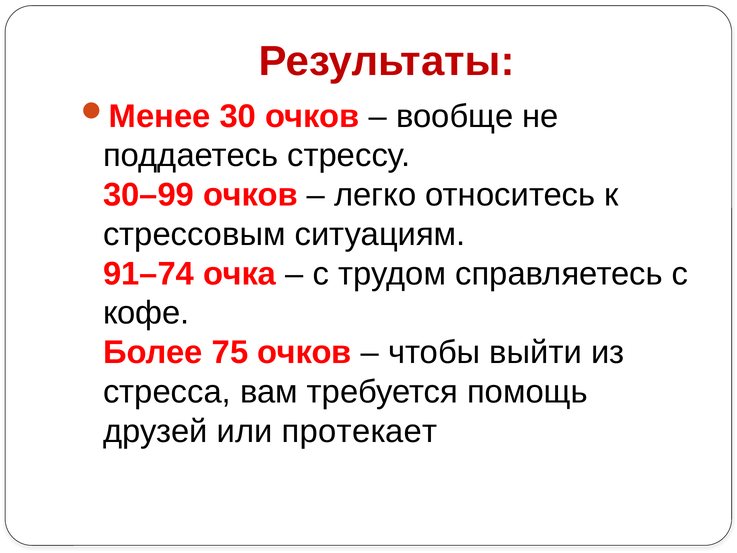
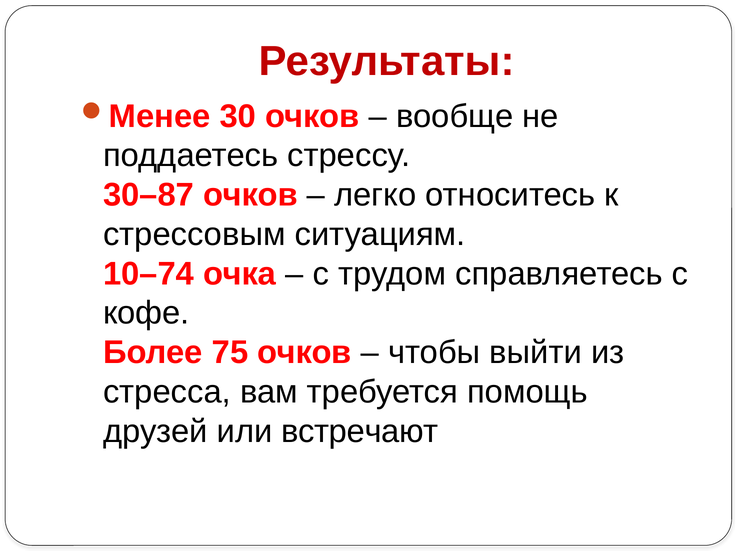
30–99: 30–99 -> 30–87
91–74: 91–74 -> 10–74
протекает: протекает -> встречают
